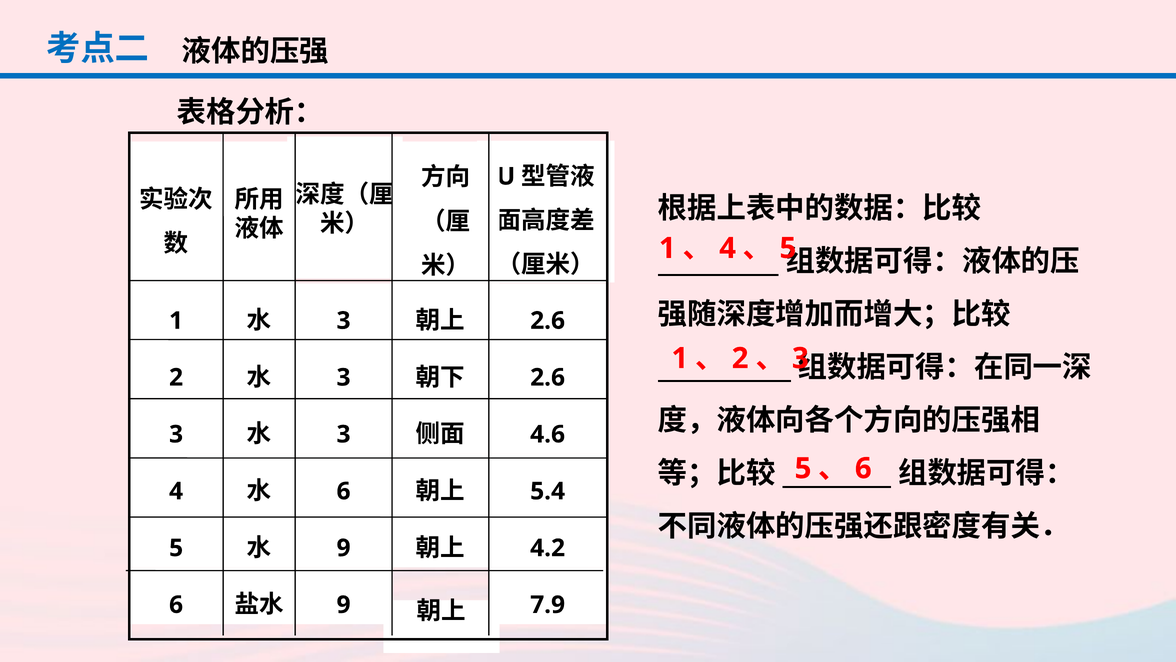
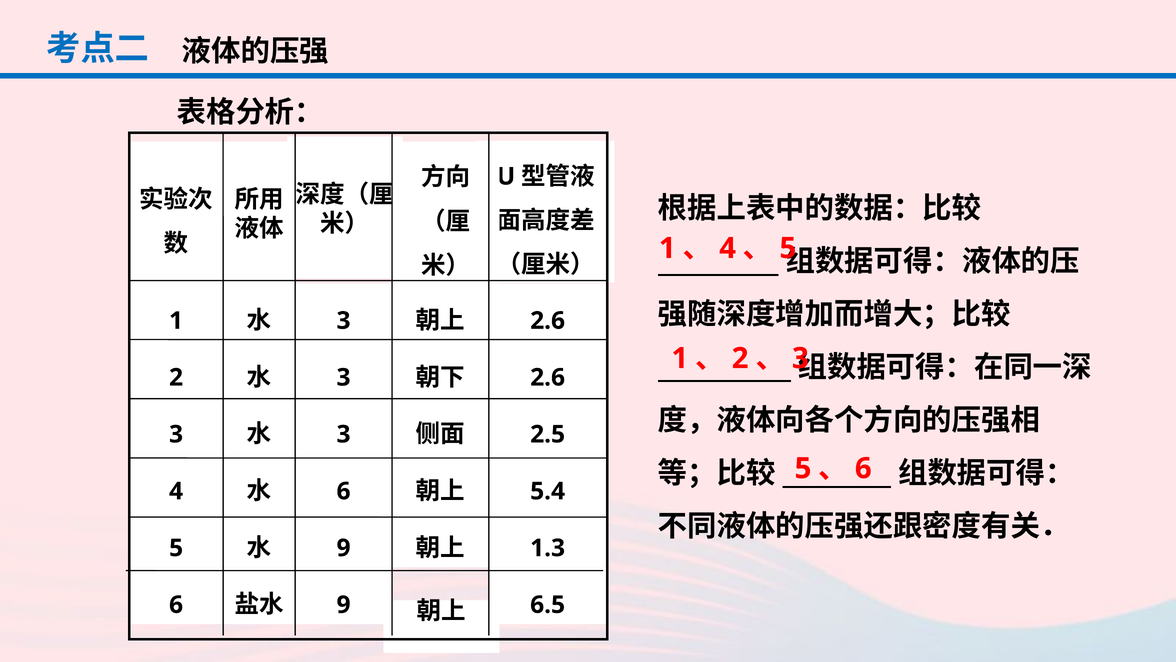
4.6: 4.6 -> 2.5
4.2: 4.2 -> 1.3
7.9: 7.9 -> 6.5
